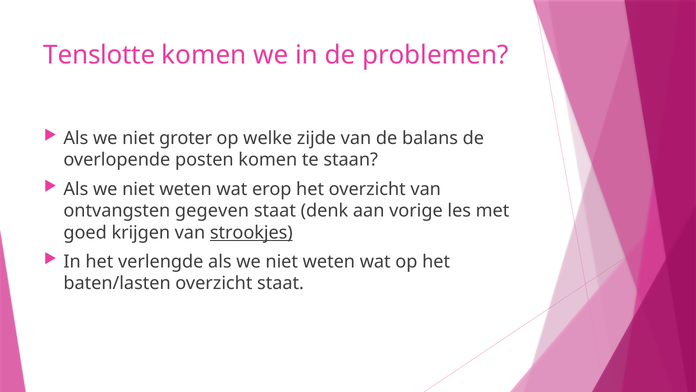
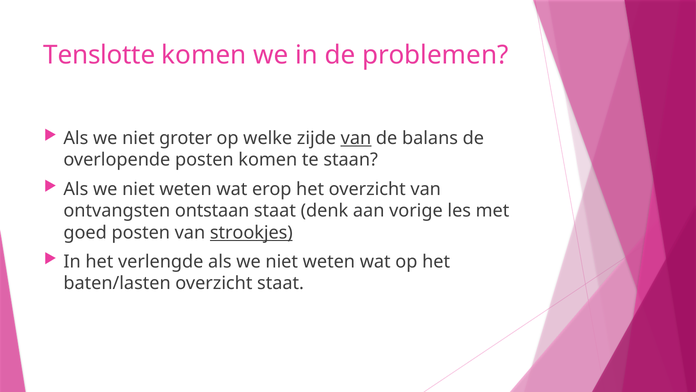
van at (356, 138) underline: none -> present
gegeven: gegeven -> ontstaan
goed krijgen: krijgen -> posten
